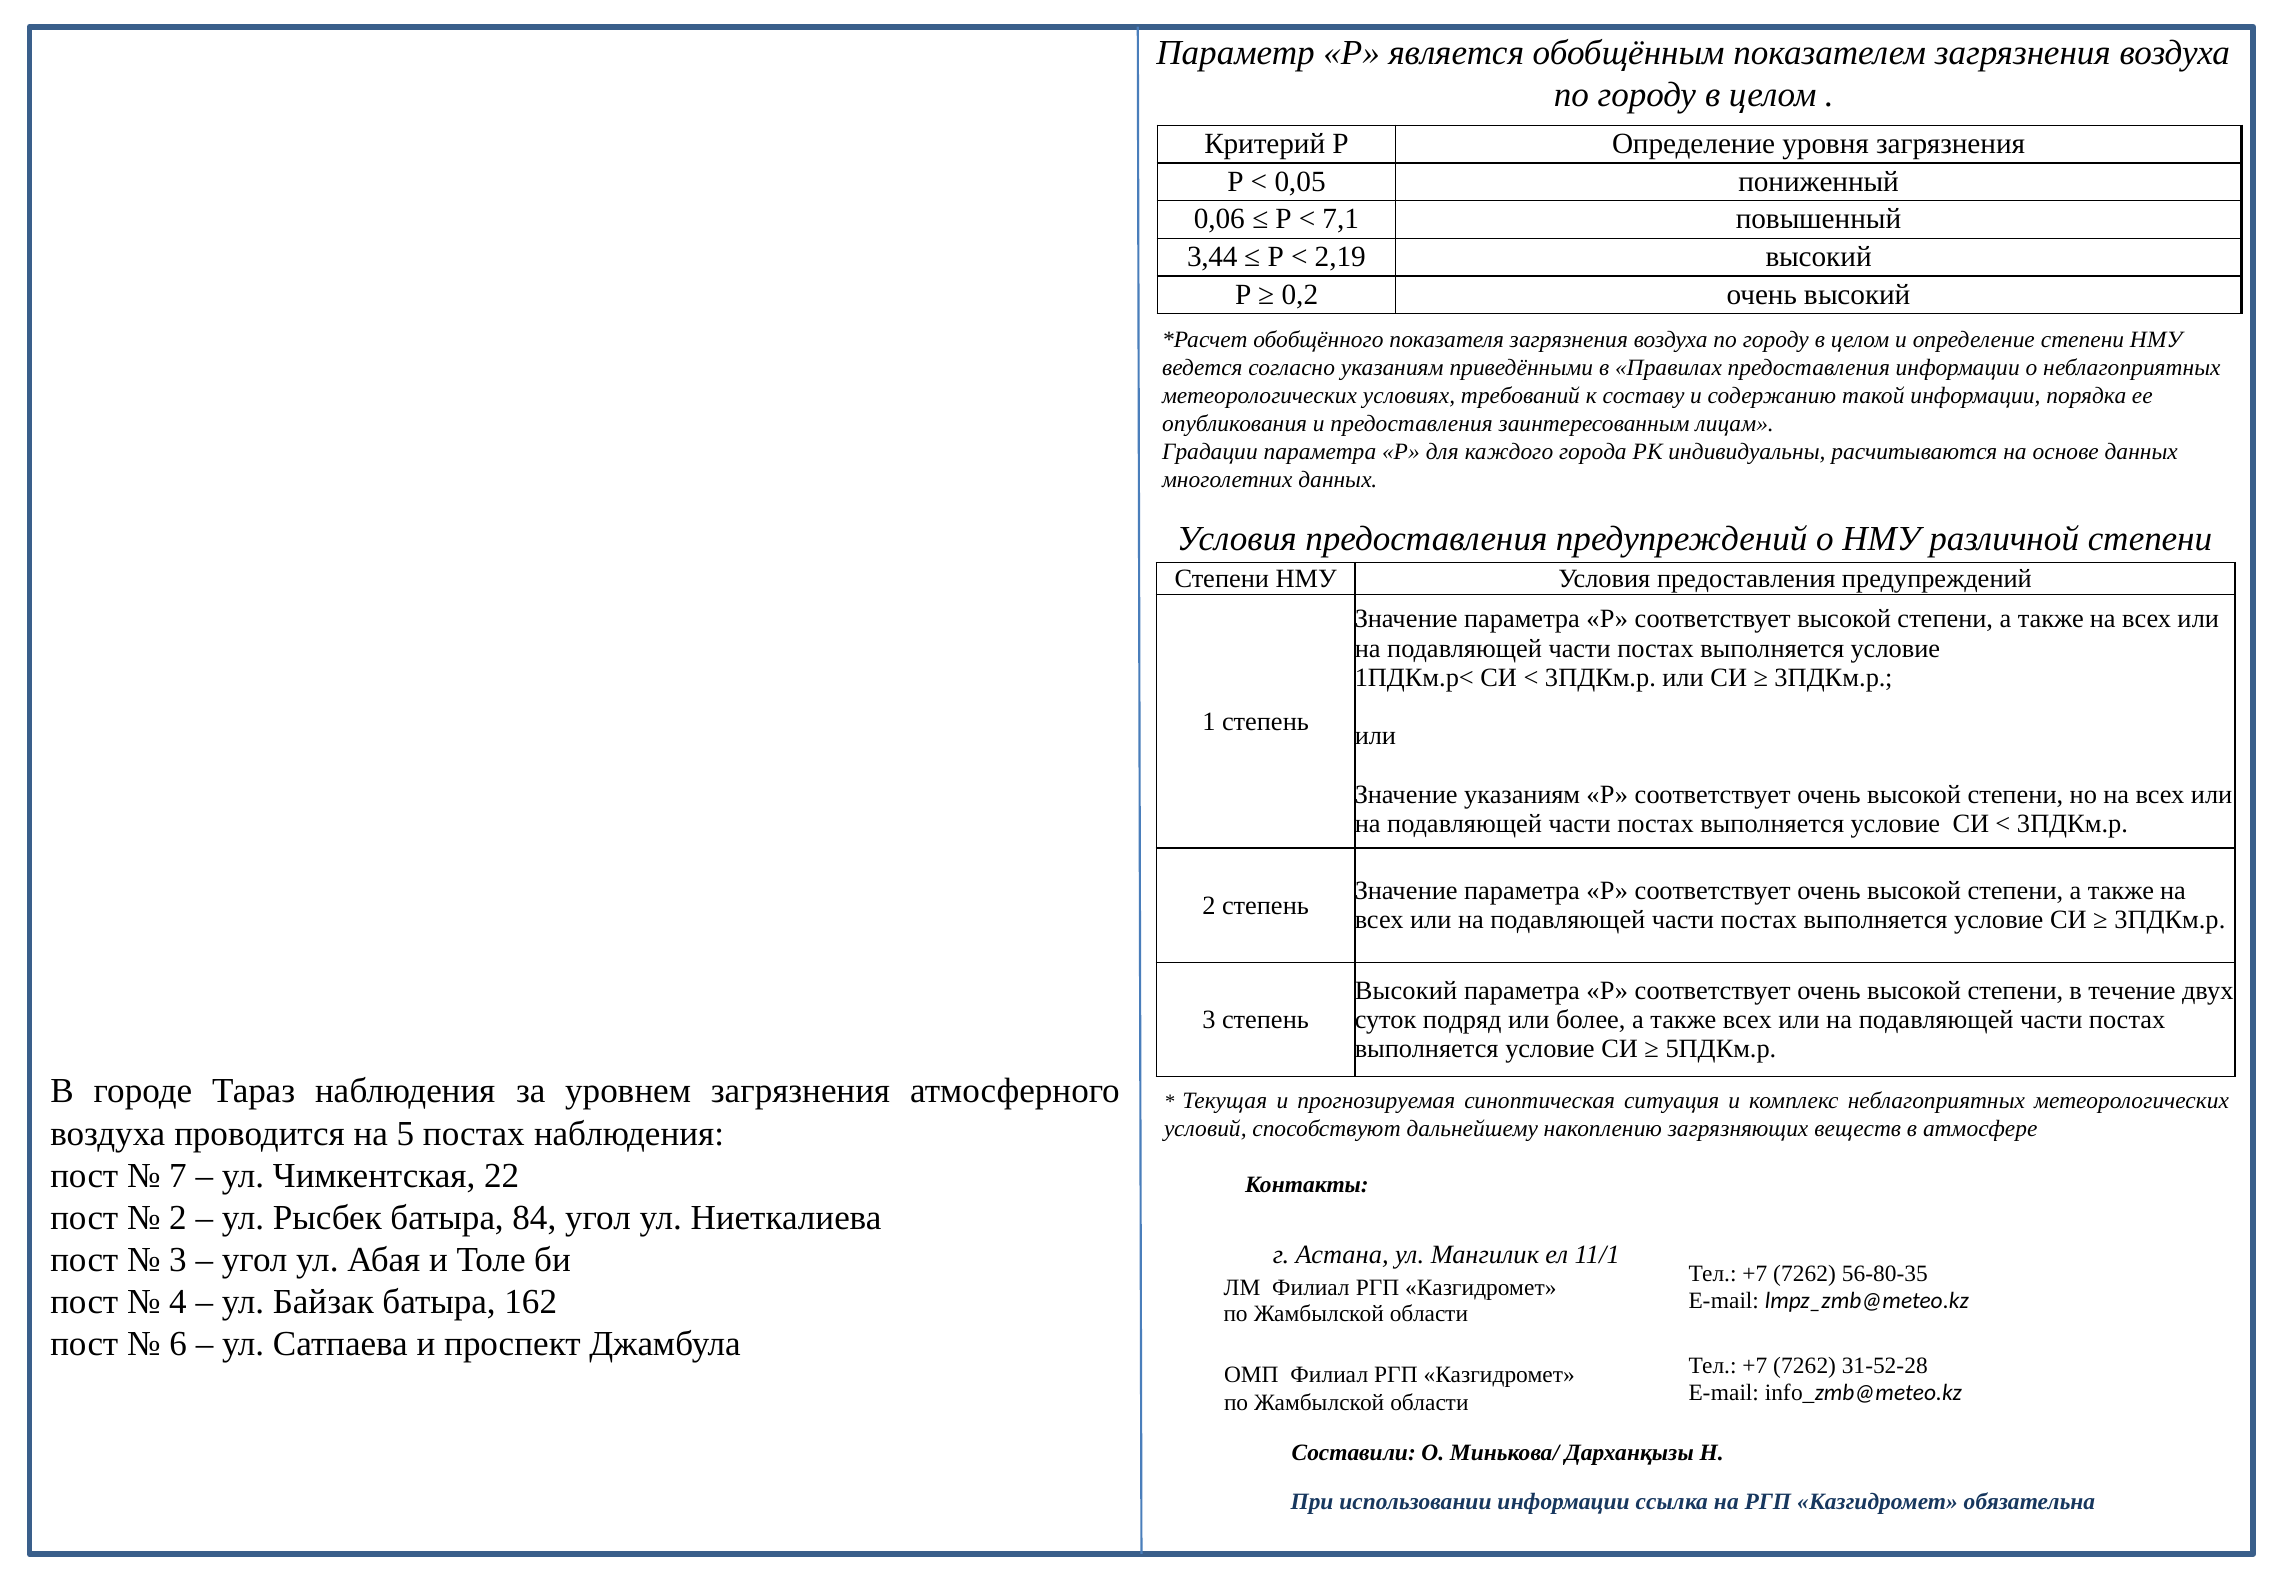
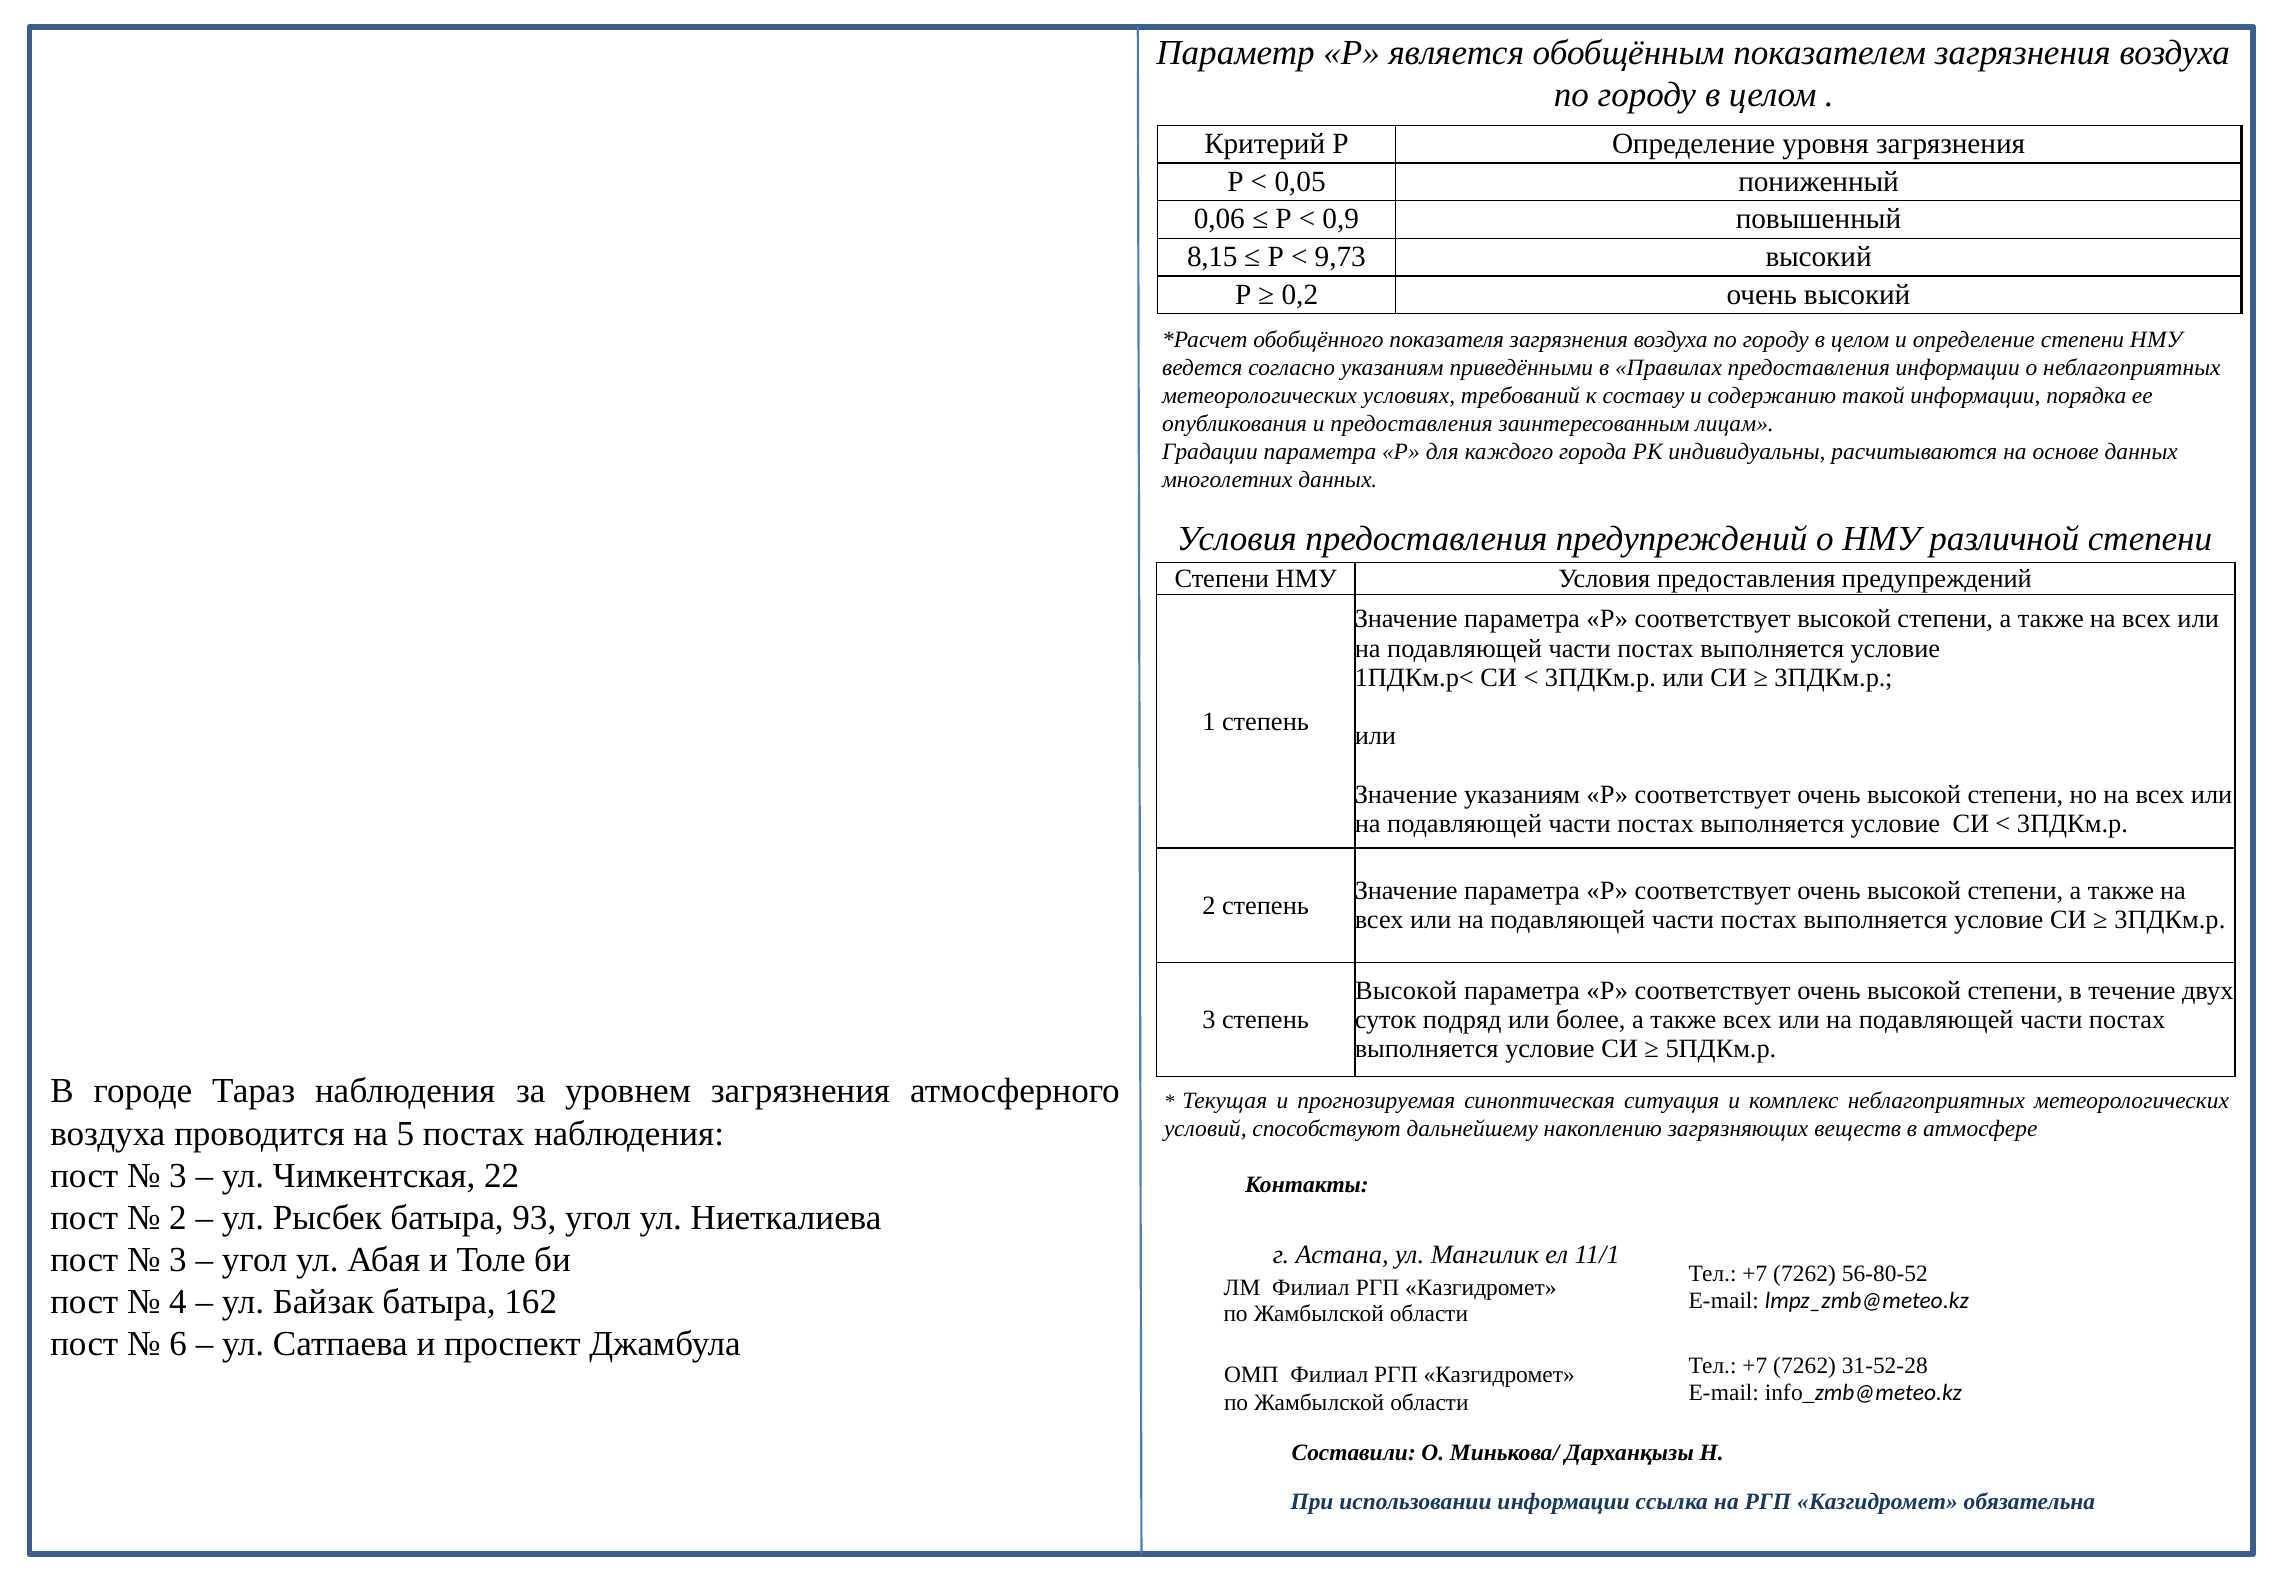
7,1: 7,1 -> 0,9
3,44: 3,44 -> 8,15
2,19: 2,19 -> 9,73
Высокий at (1406, 990): Высокий -> Высокой
7 at (178, 1175): 7 -> 3
84: 84 -> 93
56-80-35: 56-80-35 -> 56-80-52
